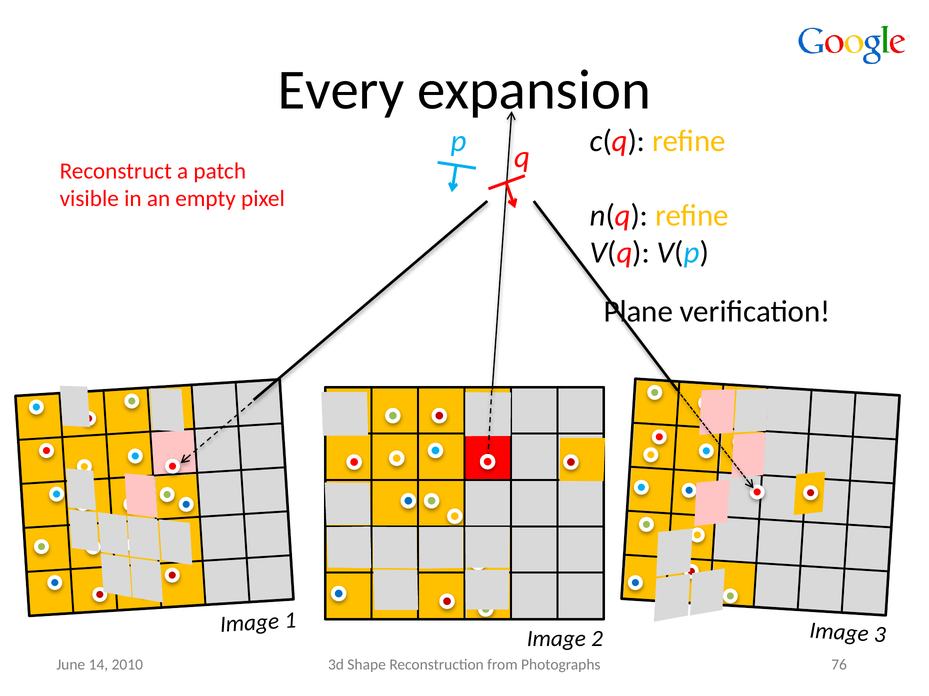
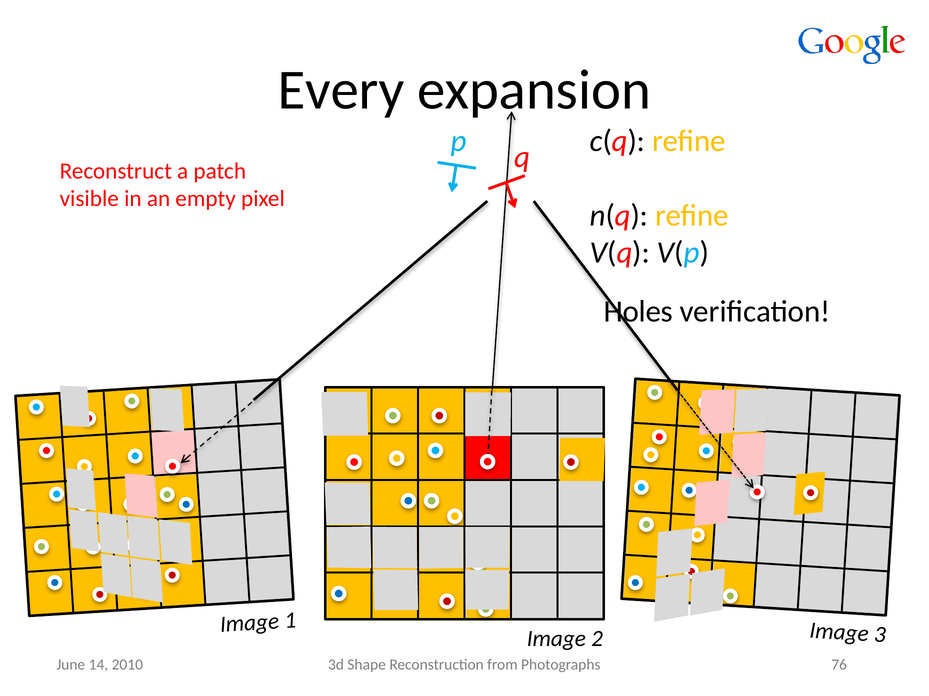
Plane: Plane -> Holes
